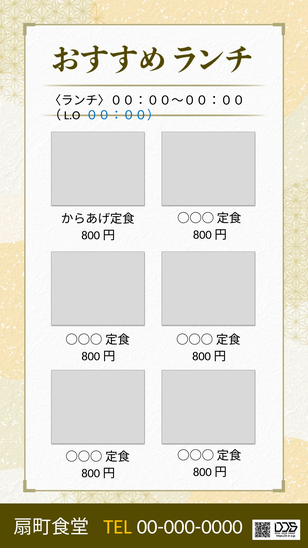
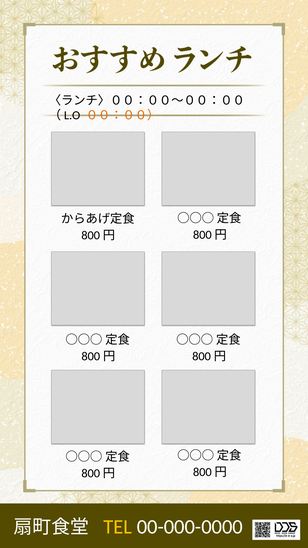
００：００） colour: blue -> orange
